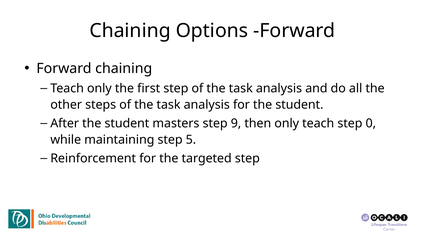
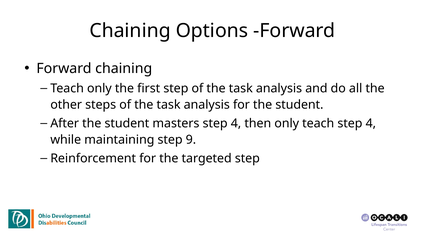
masters step 9: 9 -> 4
teach step 0: 0 -> 4
5: 5 -> 9
